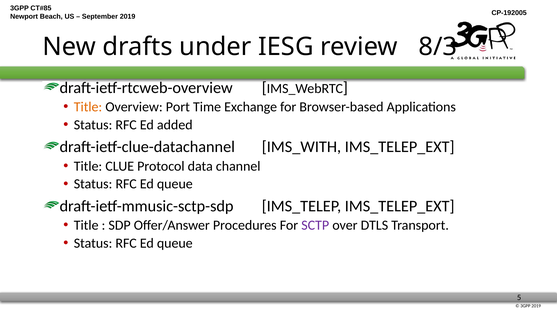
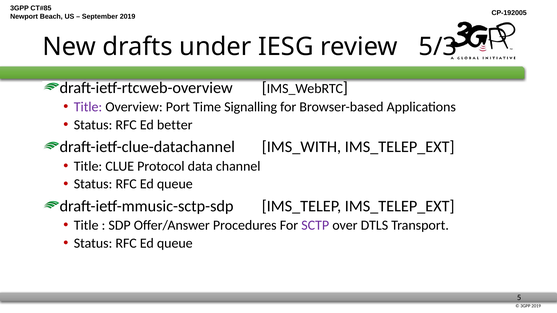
8/3: 8/3 -> 5/3
Title at (88, 107) colour: orange -> purple
Exchange: Exchange -> Signalling
added: added -> better
